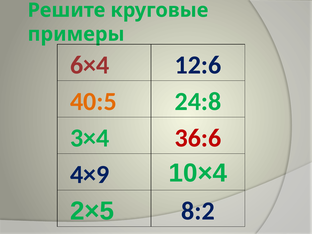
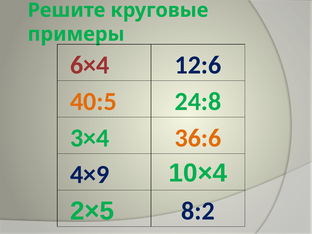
36:6 colour: red -> orange
